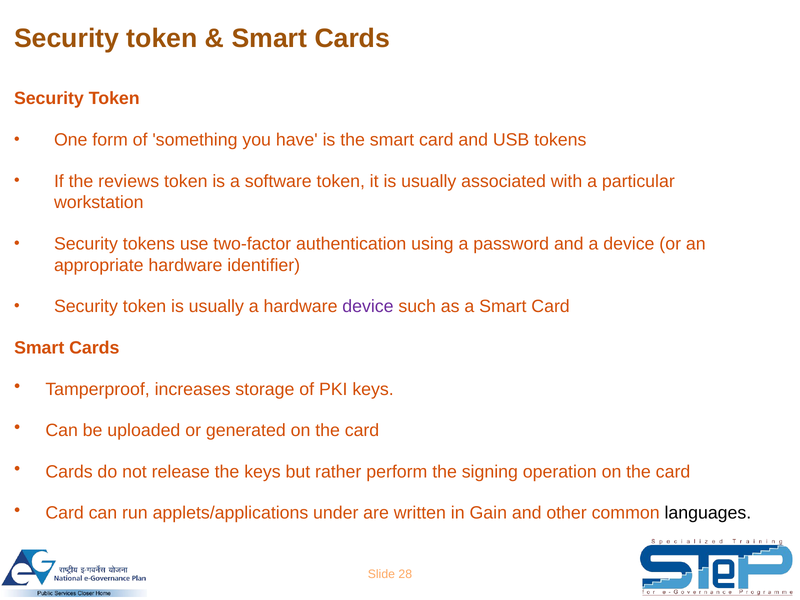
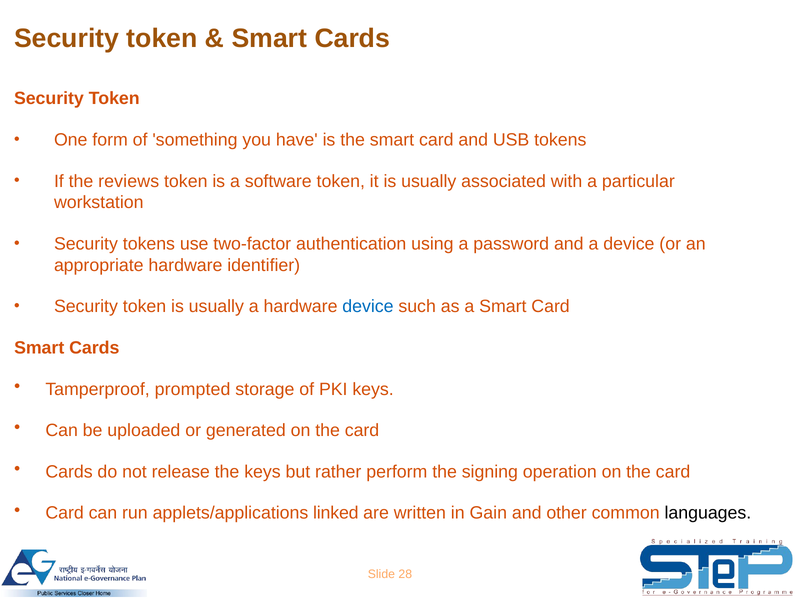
device at (368, 307) colour: purple -> blue
increases: increases -> prompted
under: under -> linked
